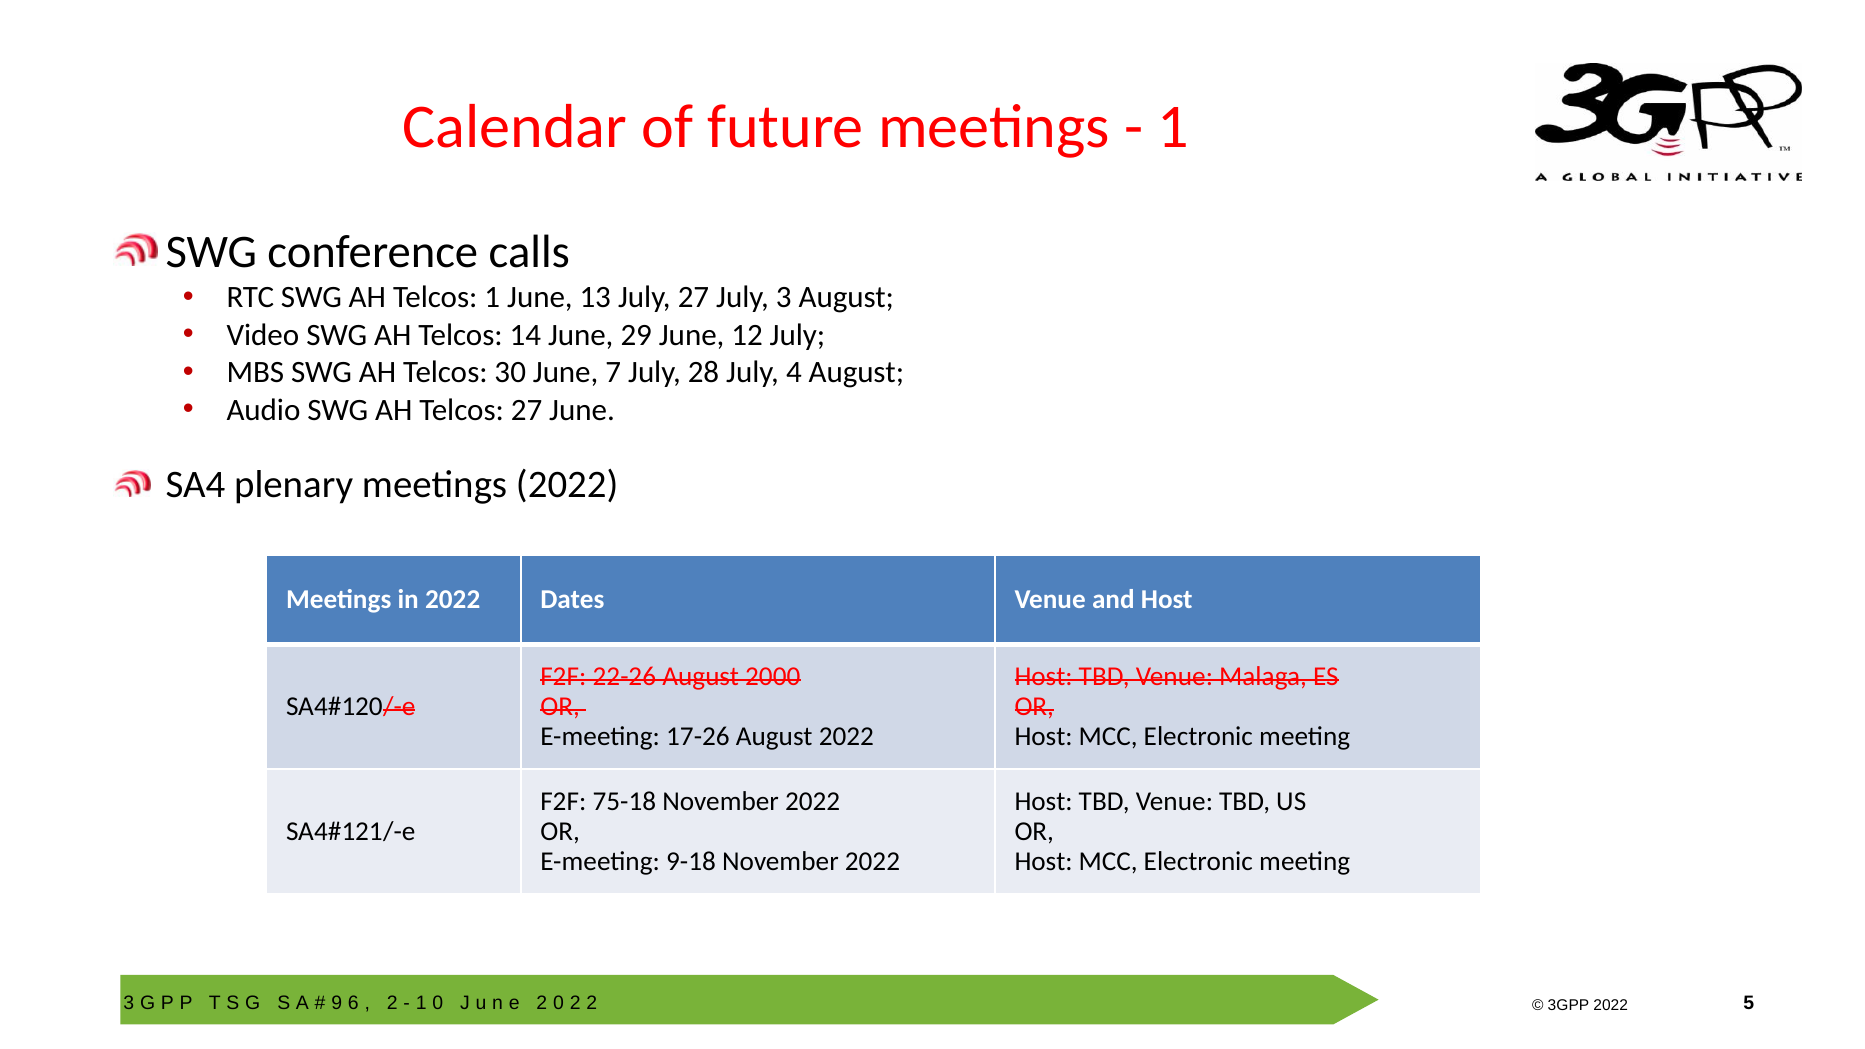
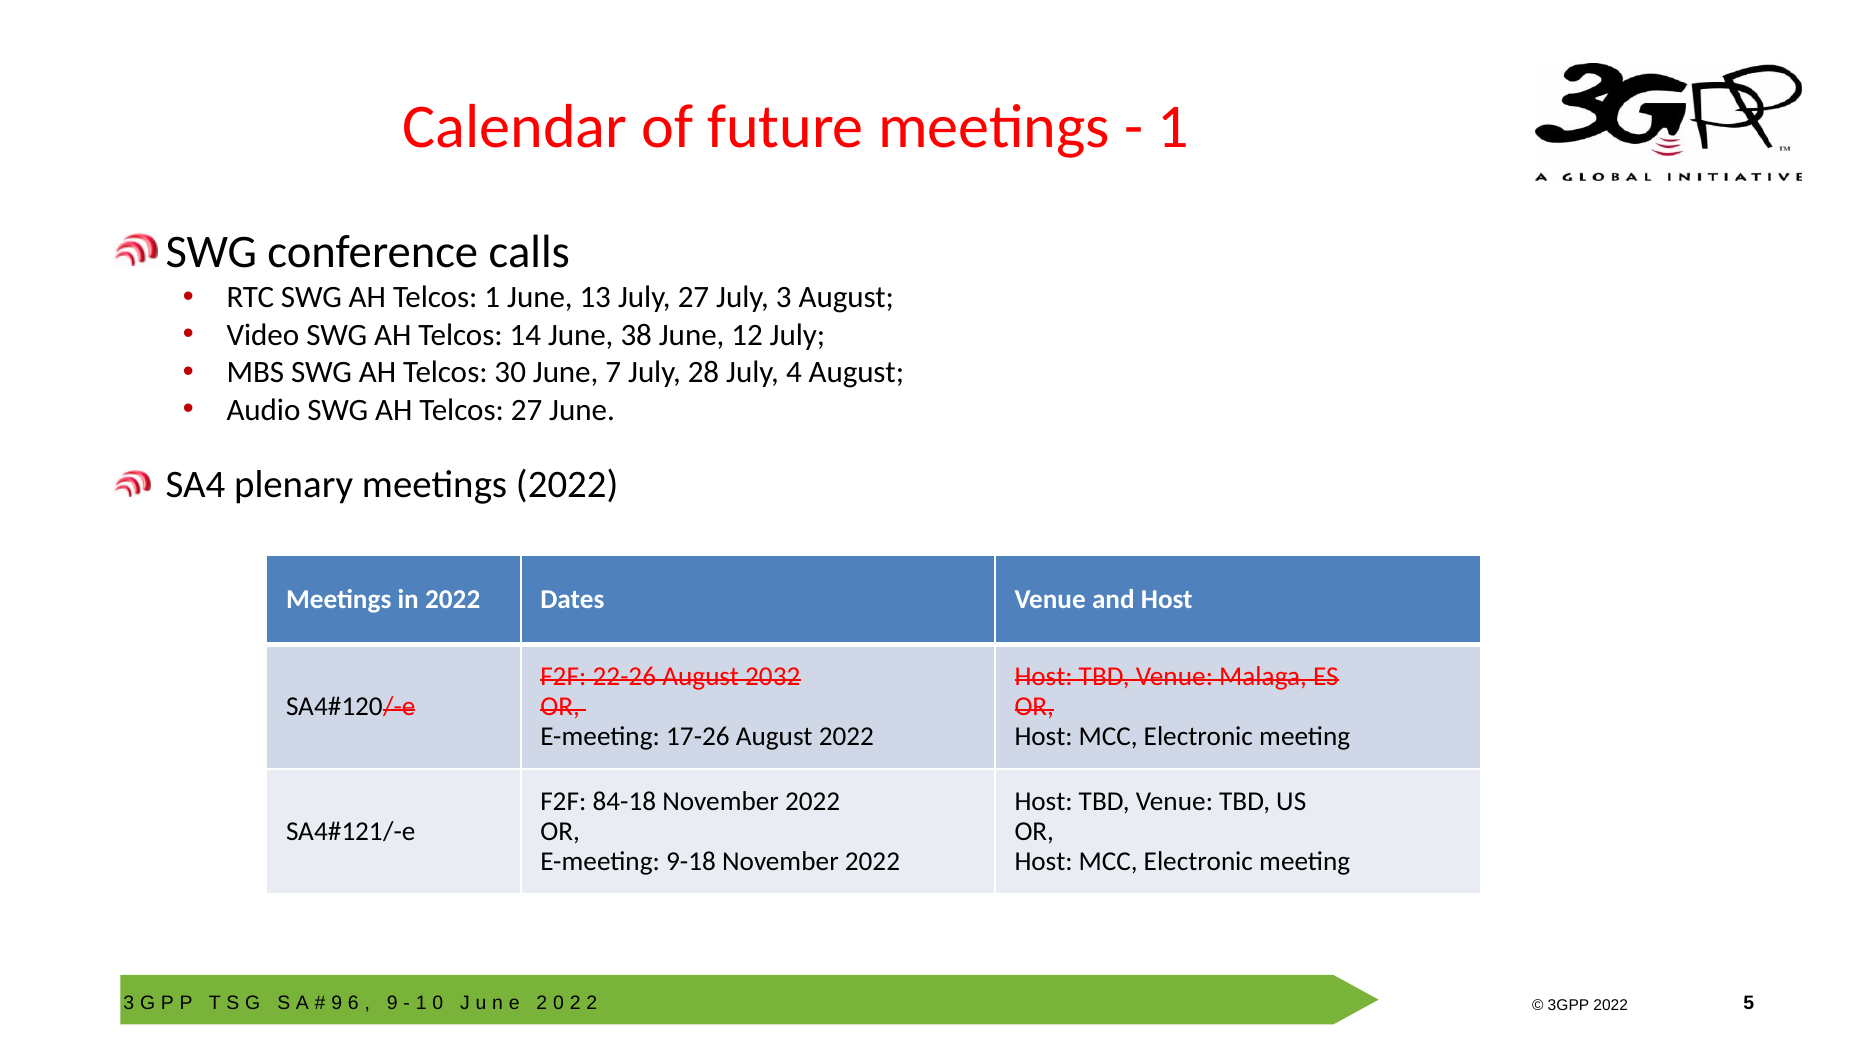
29: 29 -> 38
2000: 2000 -> 2032
75-18: 75-18 -> 84-18
2 at (392, 1003): 2 -> 9
